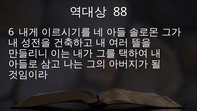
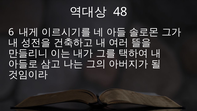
88: 88 -> 48
